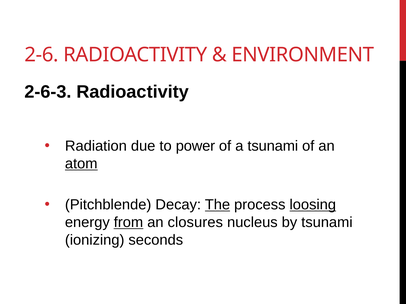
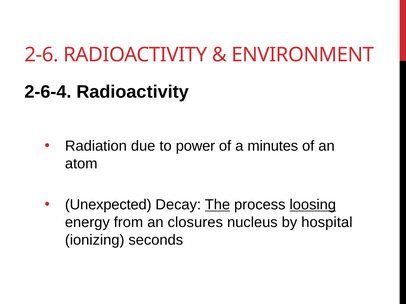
2-6-3: 2-6-3 -> 2-6-4
a tsunami: tsunami -> minutes
atom underline: present -> none
Pitchblende: Pitchblende -> Unexpected
from underline: present -> none
by tsunami: tsunami -> hospital
